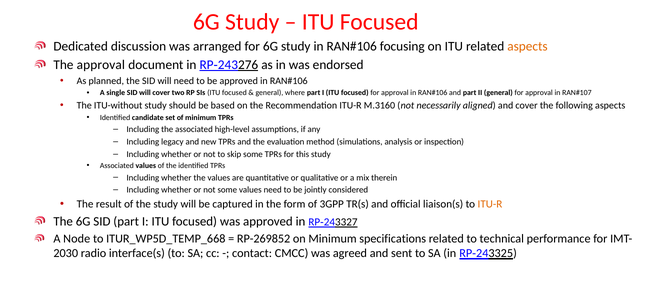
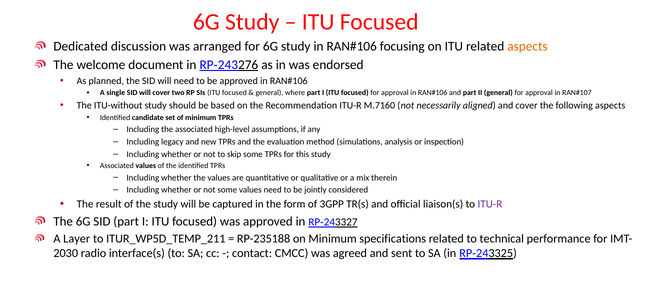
The approval: approval -> welcome
M.3160: M.3160 -> M.7160
ITU-R at (490, 204) colour: orange -> purple
Node: Node -> Layer
ITUR_WP5D_TEMP_668: ITUR_WP5D_TEMP_668 -> ITUR_WP5D_TEMP_211
RP-269852: RP-269852 -> RP-235188
